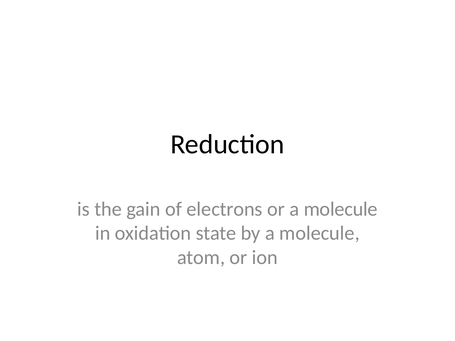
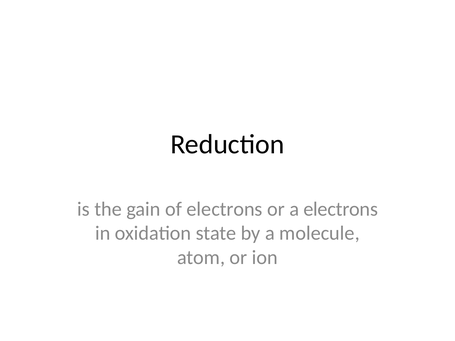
or a molecule: molecule -> electrons
